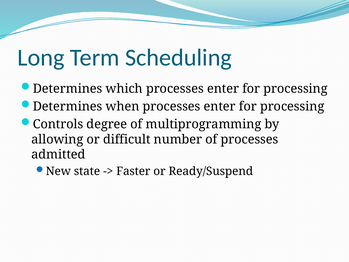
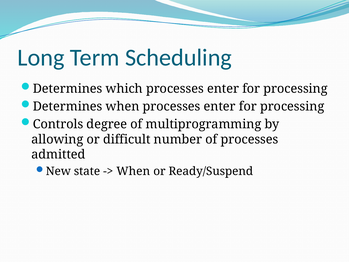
Faster at (133, 171): Faster -> When
